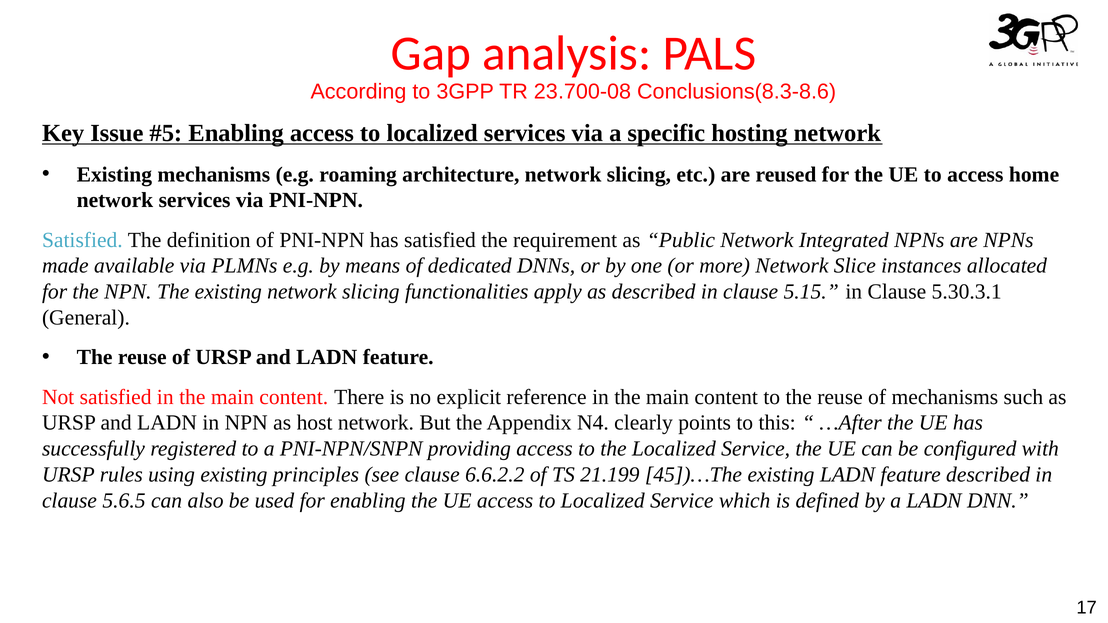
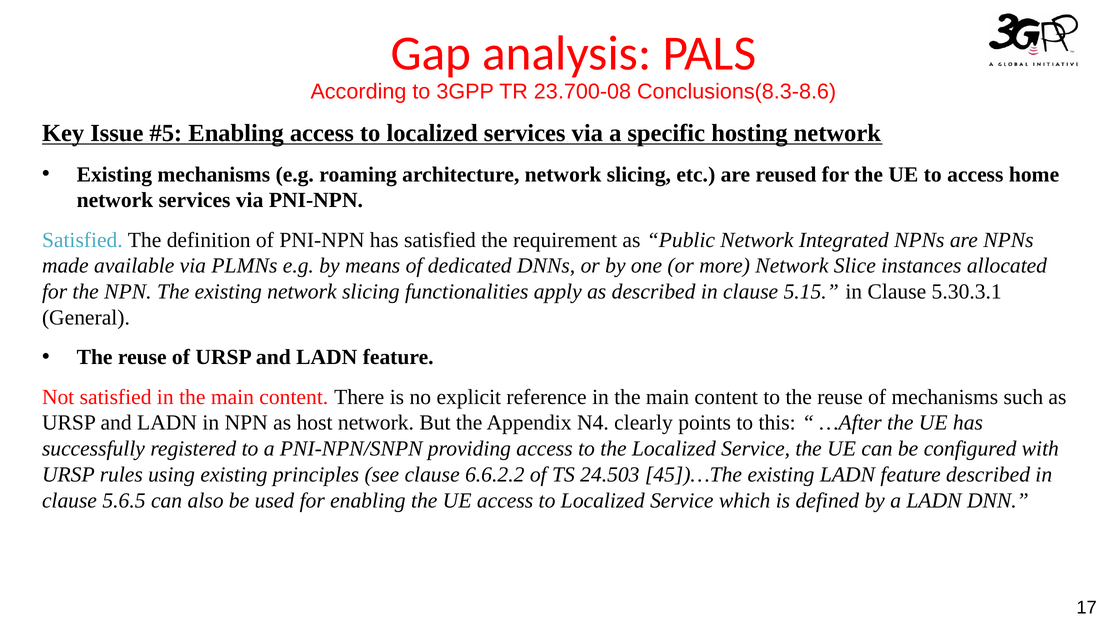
21.199: 21.199 -> 24.503
